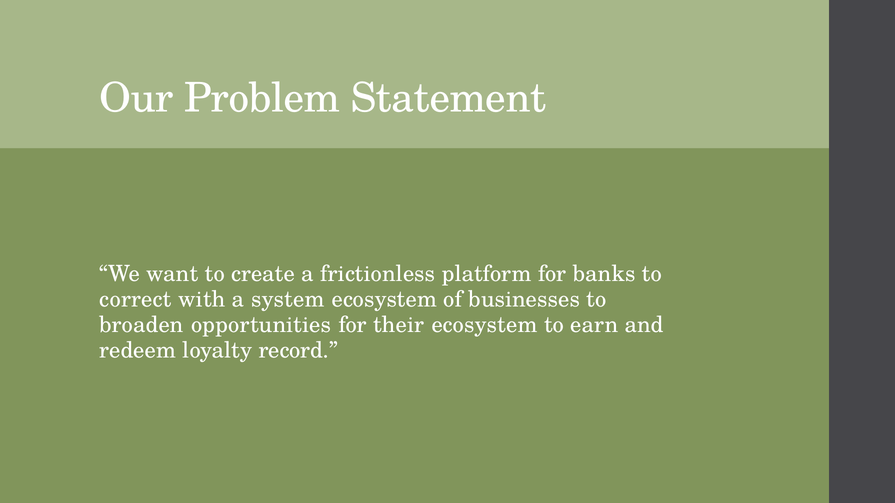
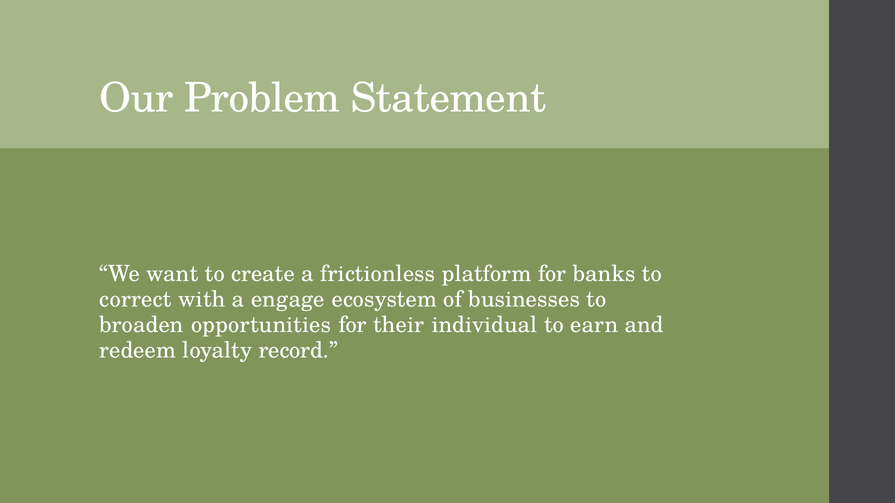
system: system -> engage
their ecosystem: ecosystem -> individual
